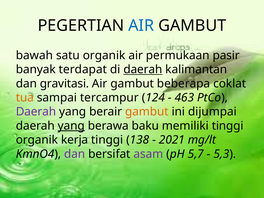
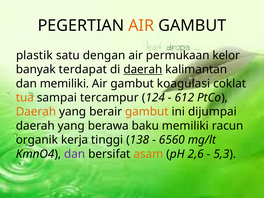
AIR at (141, 26) colour: blue -> orange
bawah: bawah -> plastik
satu organik: organik -> dengan
pasir: pasir -> kelor
dan gravitasi: gravitasi -> memiliki
beberapa: beberapa -> koagulasi
463: 463 -> 612
Daerah at (36, 112) colour: purple -> orange
yang at (71, 126) underline: present -> none
memiliki tinggi: tinggi -> racun
2021: 2021 -> 6560
asam colour: purple -> orange
5,7: 5,7 -> 2,6
